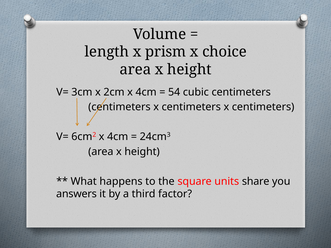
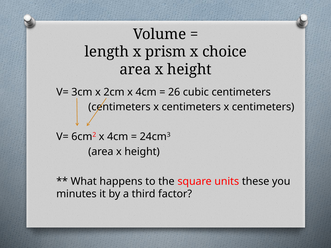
54: 54 -> 26
share: share -> these
answers: answers -> minutes
